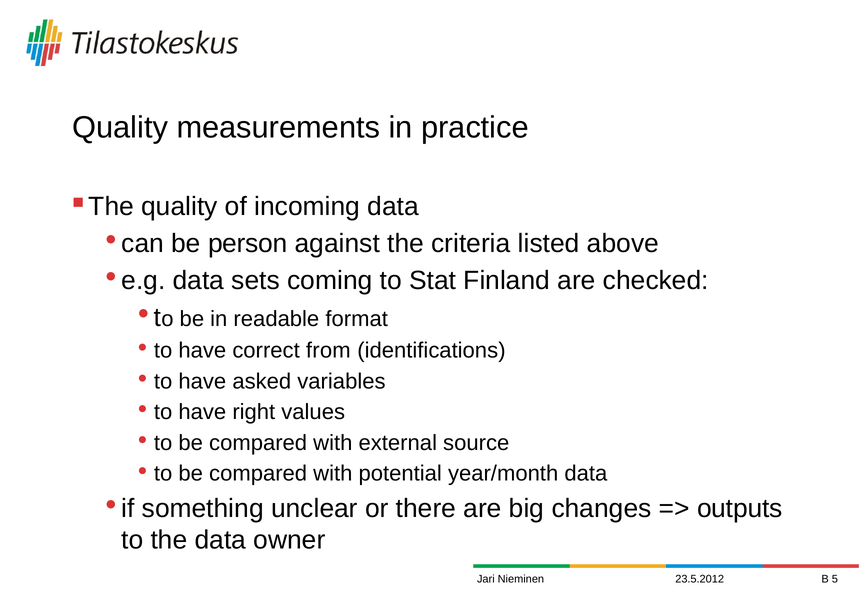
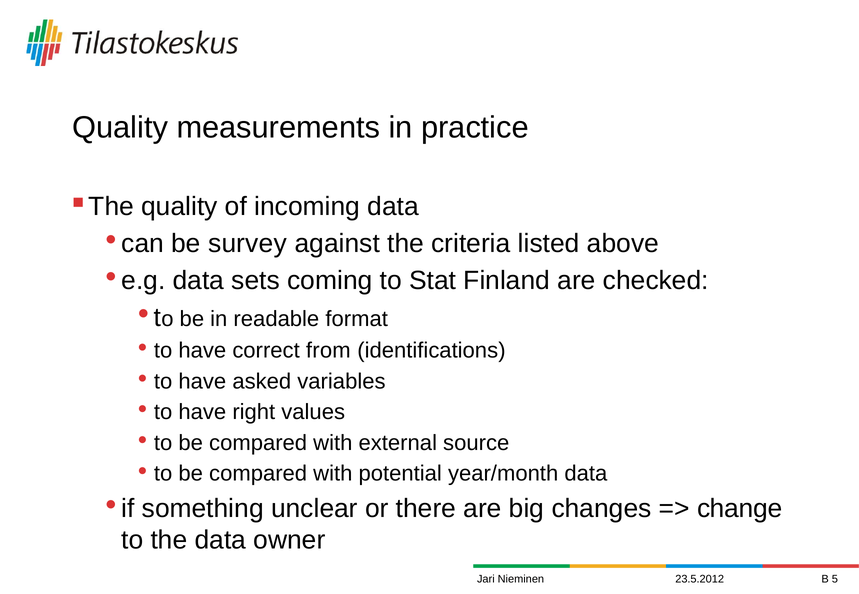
person: person -> survey
outputs: outputs -> change
